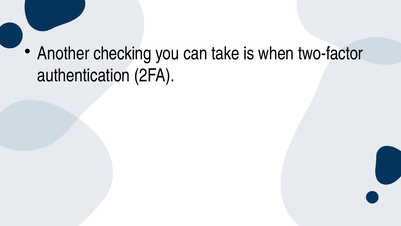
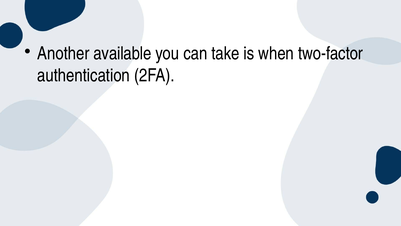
checking: checking -> available
